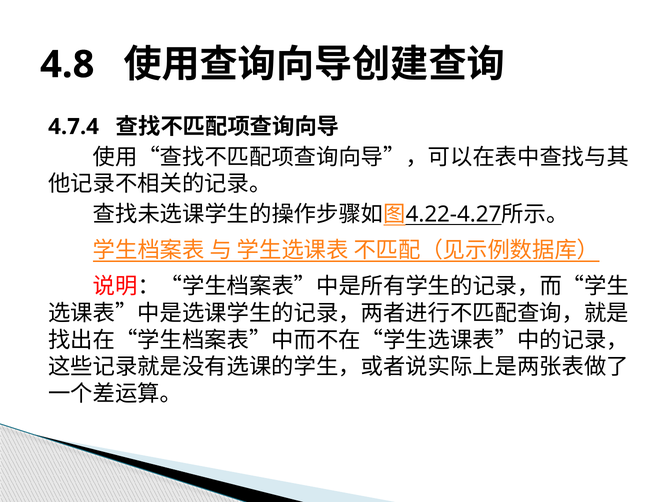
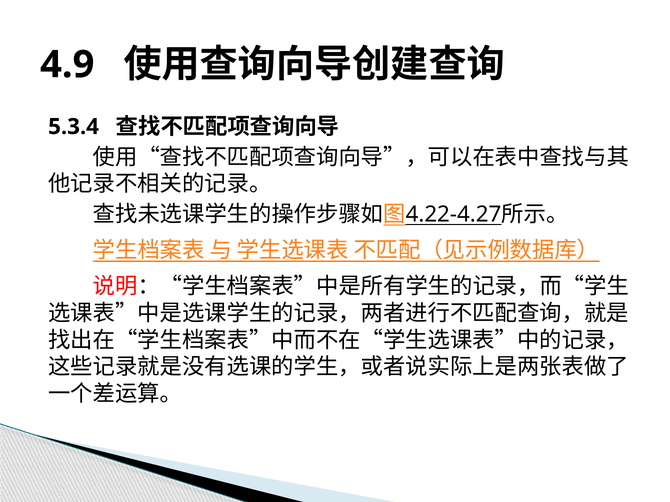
4.8: 4.8 -> 4.9
4.7.4: 4.7.4 -> 5.3.4
